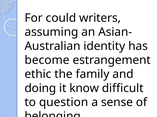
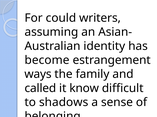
ethic: ethic -> ways
doing: doing -> called
question: question -> shadows
